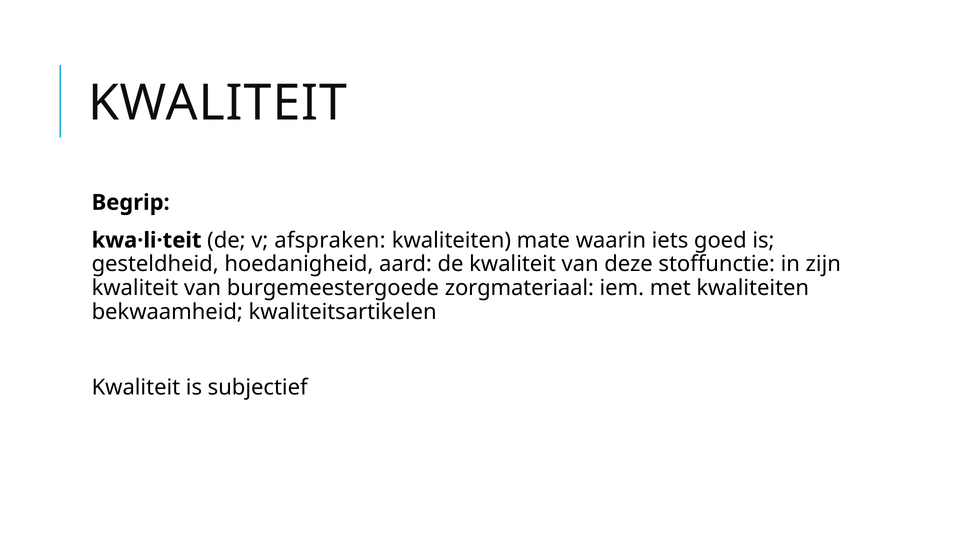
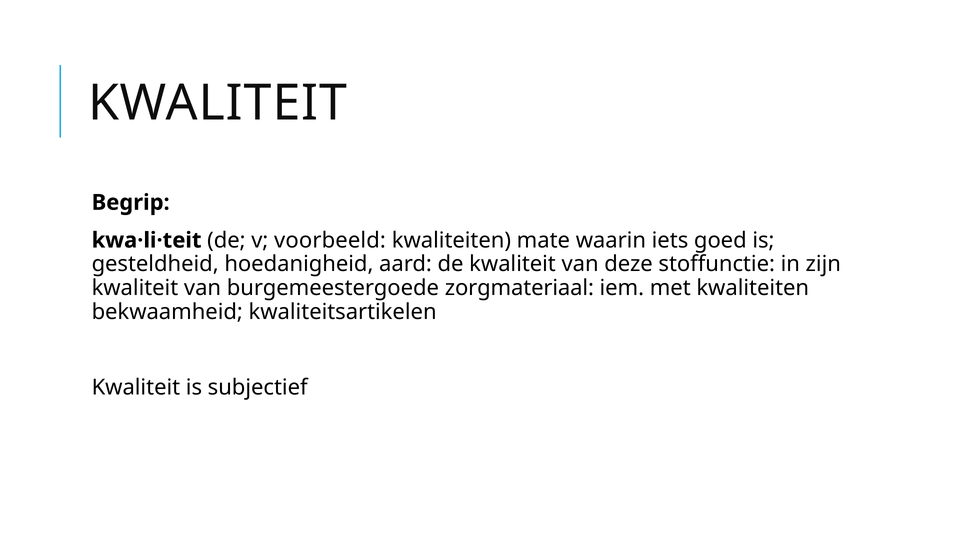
afspraken: afspraken -> voorbeeld
